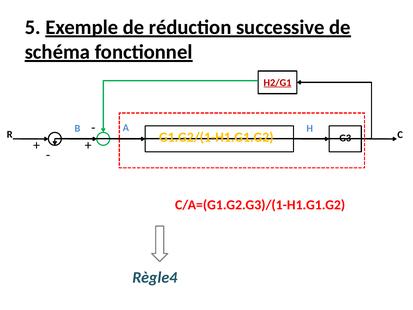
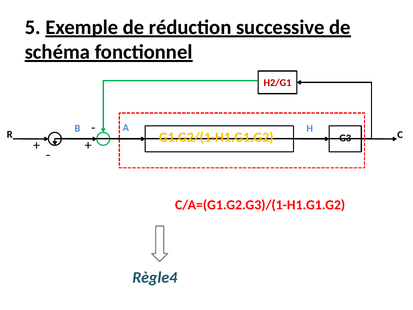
H2/G1 underline: present -> none
